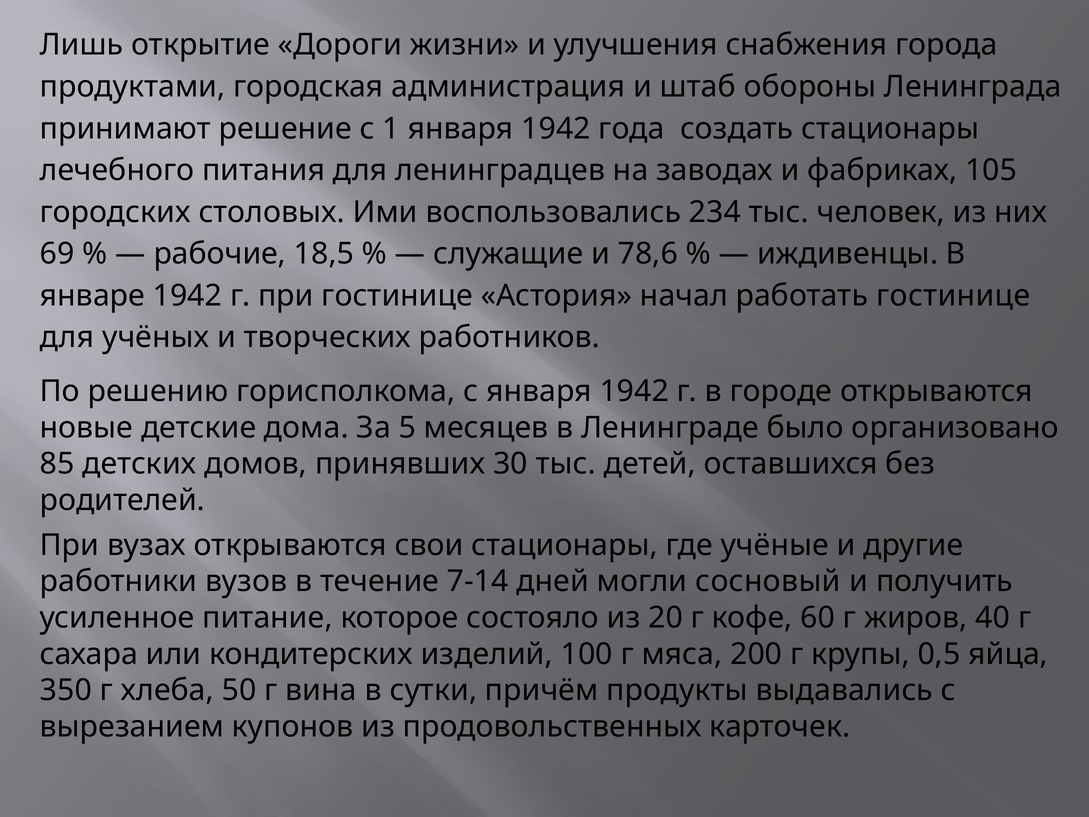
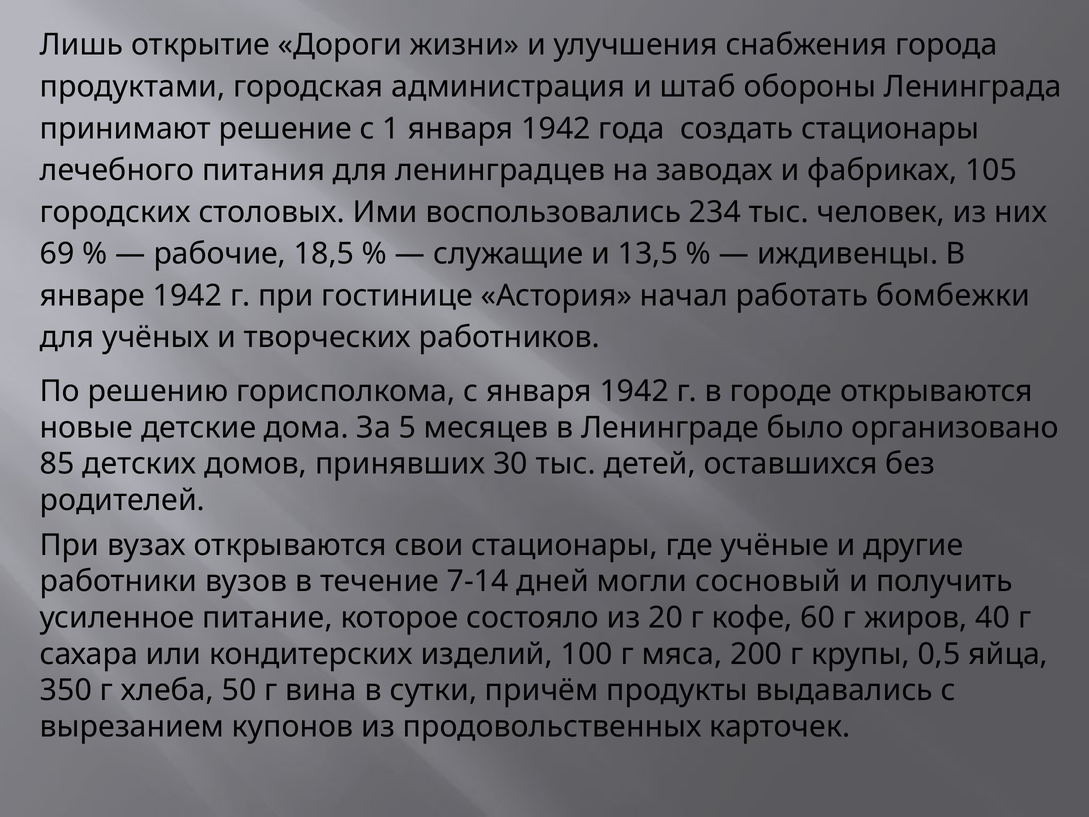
78,6: 78,6 -> 13,5
работать гостинице: гостинице -> бомбежки
